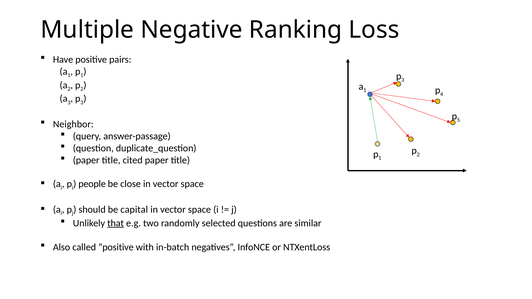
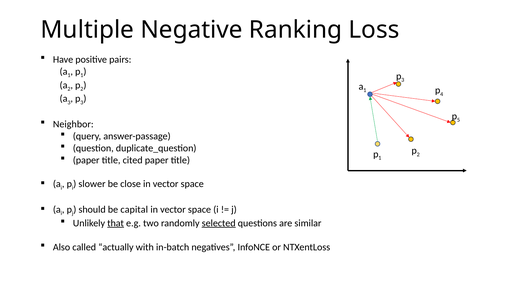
people: people -> slower
selected underline: none -> present
called positive: positive -> actually
